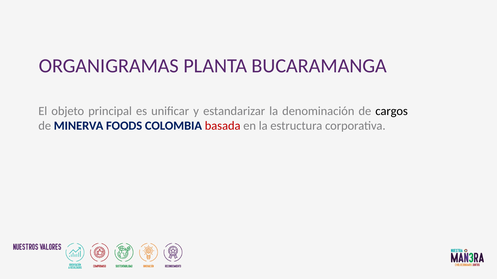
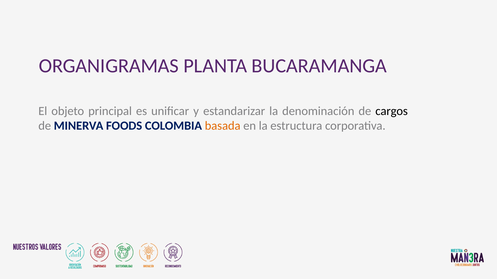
basada colour: red -> orange
